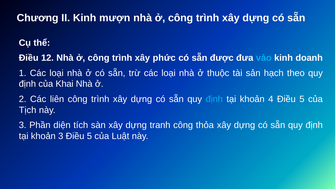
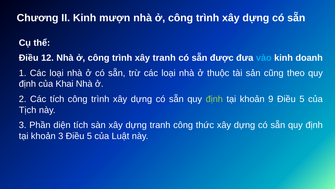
xây phức: phức -> tranh
hạch: hạch -> cũng
Các liên: liên -> tích
định at (214, 99) colour: light blue -> light green
4: 4 -> 9
thỏa: thỏa -> thức
